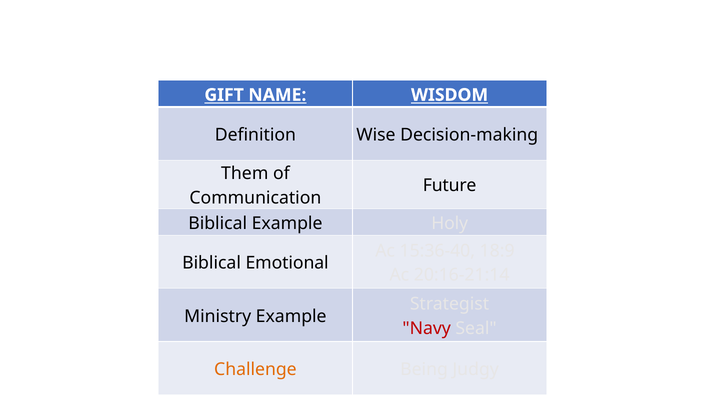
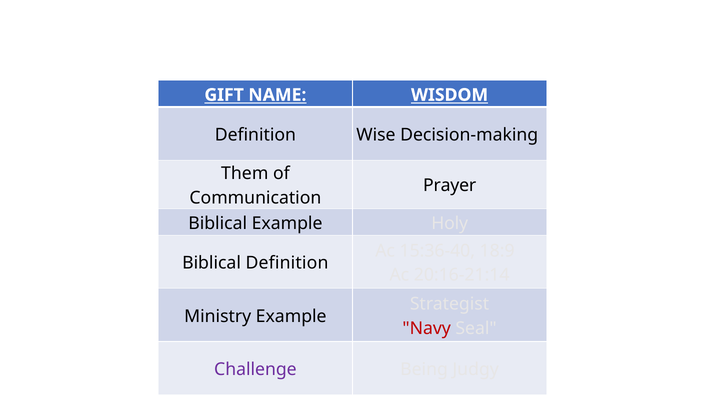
Future: Future -> Prayer
Biblical Emotional: Emotional -> Definition
Challenge colour: orange -> purple
